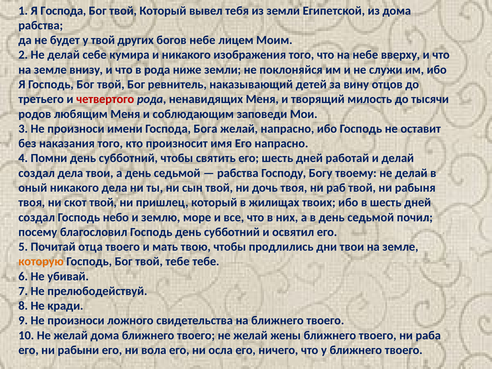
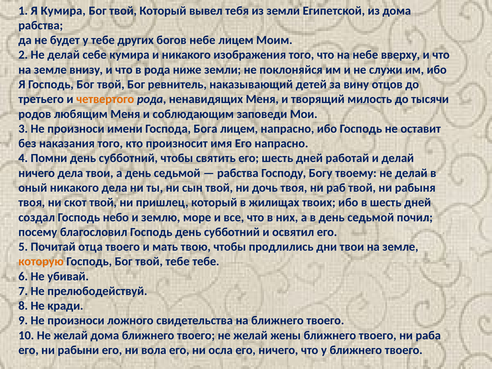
Я Господа: Господа -> Кумира
у твой: твой -> тебе
четвертого colour: red -> orange
Бога желай: желай -> лицем
создал at (37, 173): создал -> ничего
